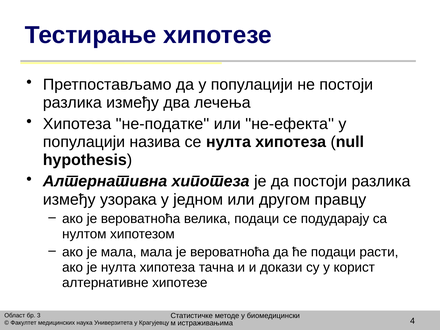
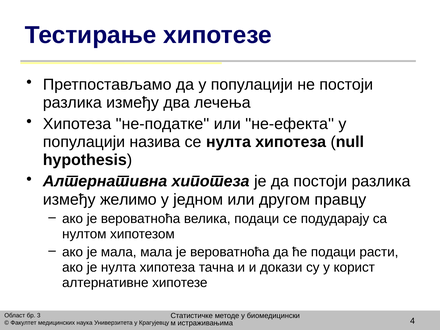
узорака: узорака -> желимо
